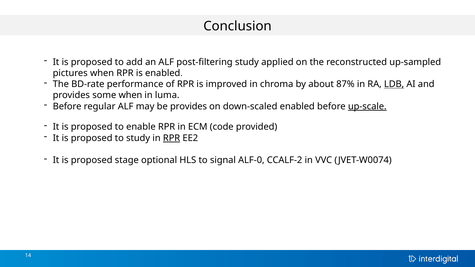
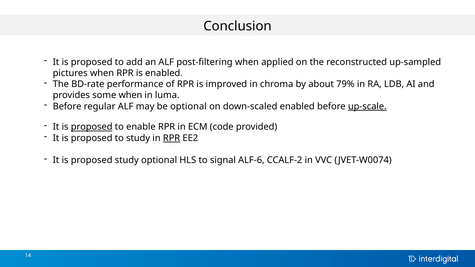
post-filtering study: study -> when
87%: 87% -> 79%
LDB underline: present -> none
be provides: provides -> optional
proposed at (92, 127) underline: none -> present
proposed stage: stage -> study
ALF-0: ALF-0 -> ALF-6
